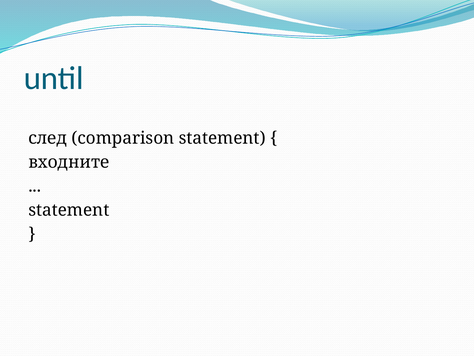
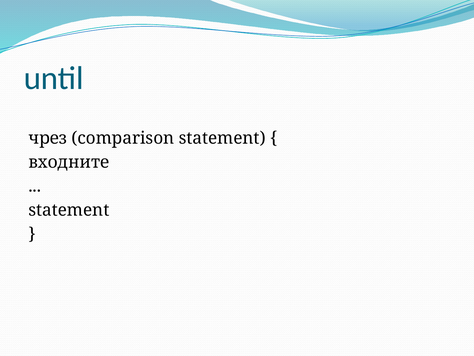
след: след -> чрез
